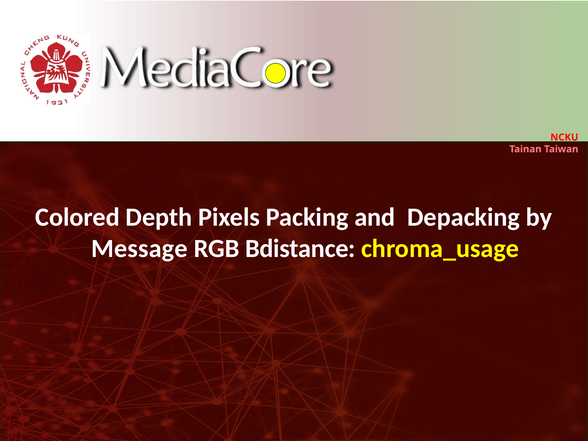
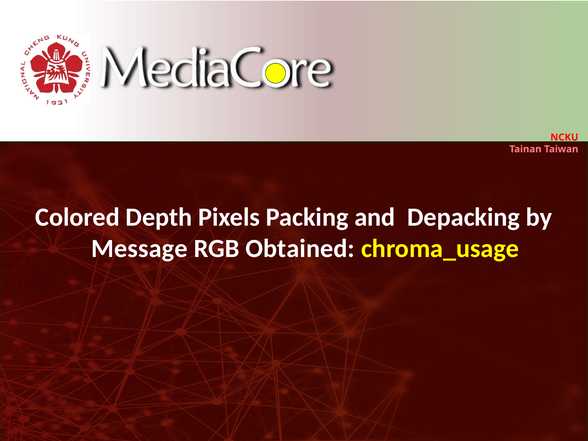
Bdistance: Bdistance -> Obtained
